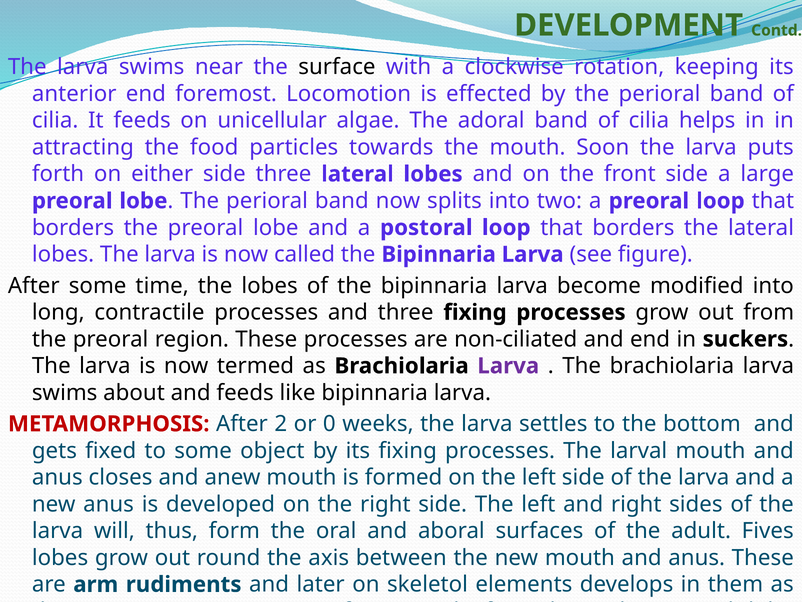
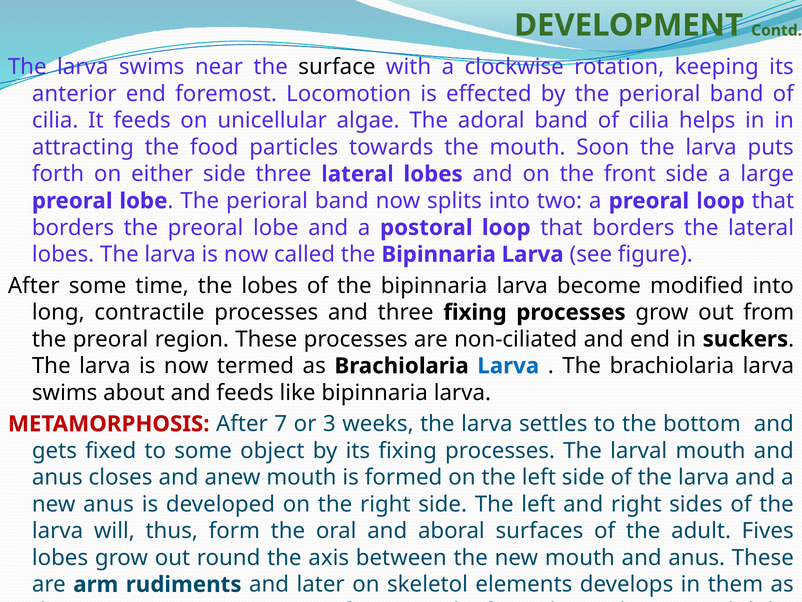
Larva at (508, 366) colour: purple -> blue
2: 2 -> 7
0: 0 -> 3
